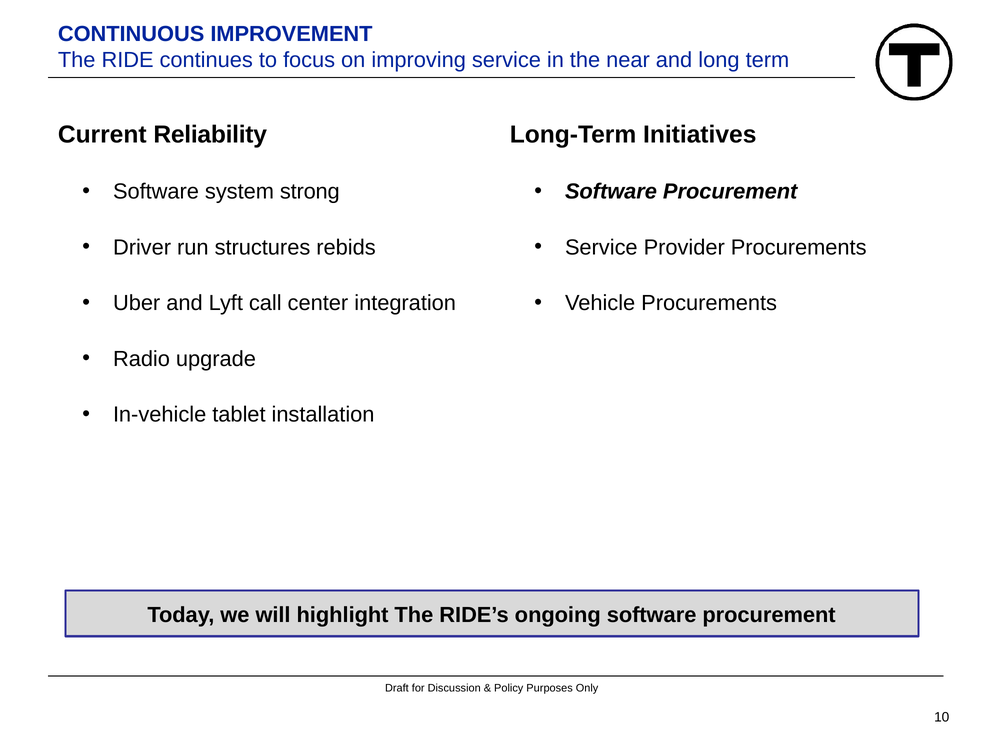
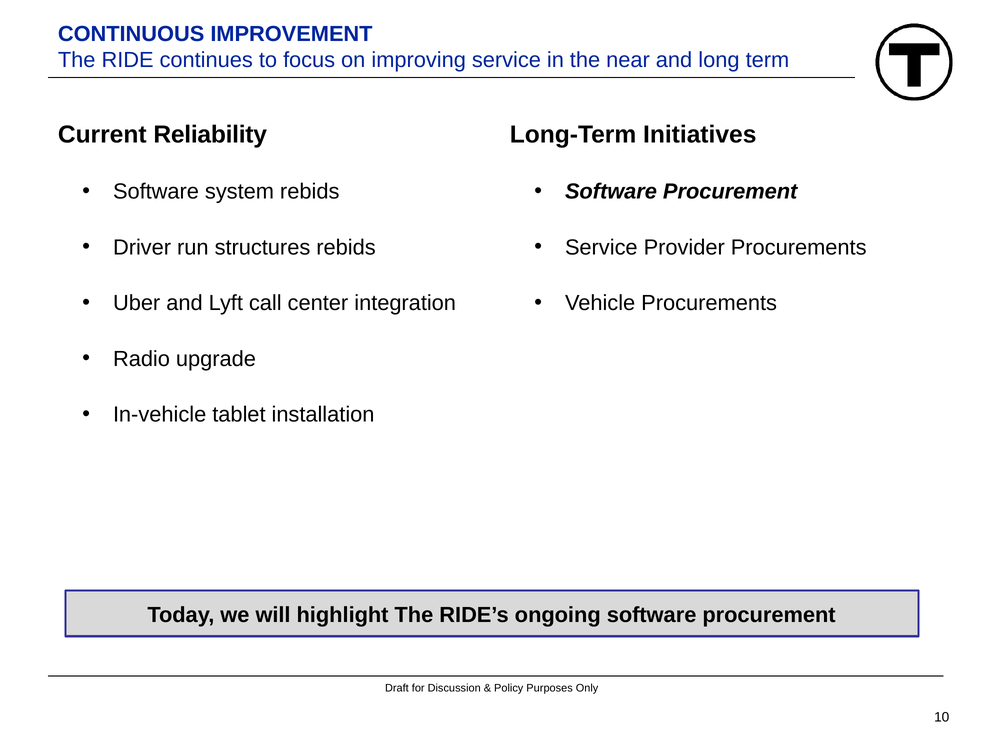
system strong: strong -> rebids
